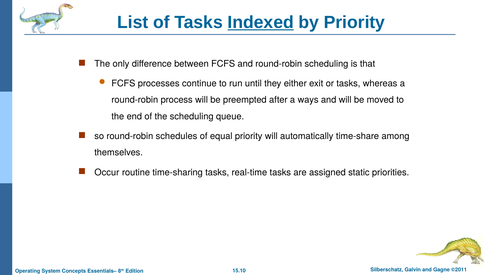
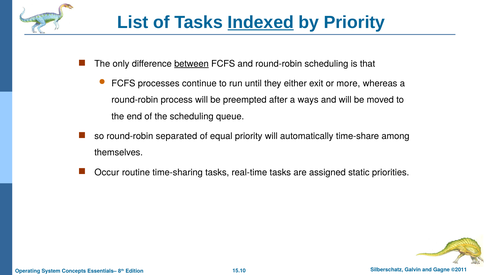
between underline: none -> present
or tasks: tasks -> more
schedules: schedules -> separated
